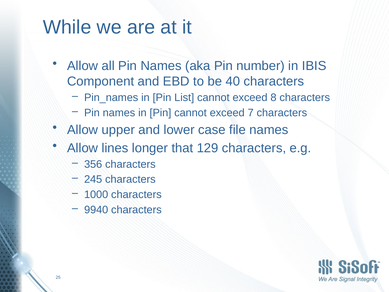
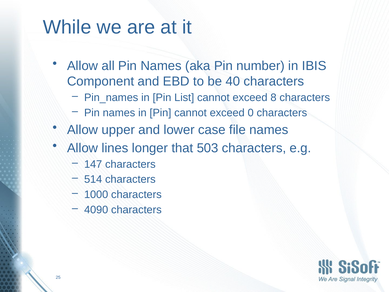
7: 7 -> 0
129: 129 -> 503
356: 356 -> 147
245: 245 -> 514
9940: 9940 -> 4090
